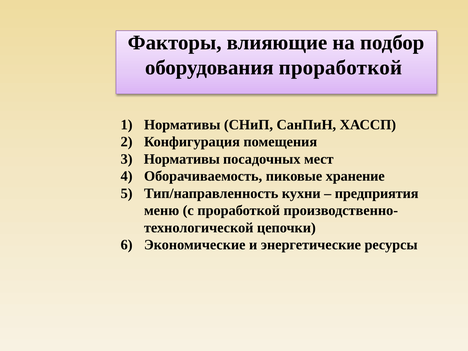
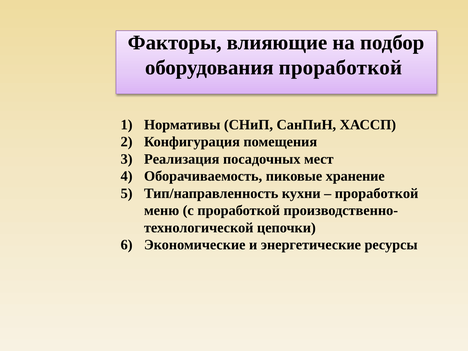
Нормативы at (182, 159): Нормативы -> Реализация
предприятия at (377, 193): предприятия -> проработкой
